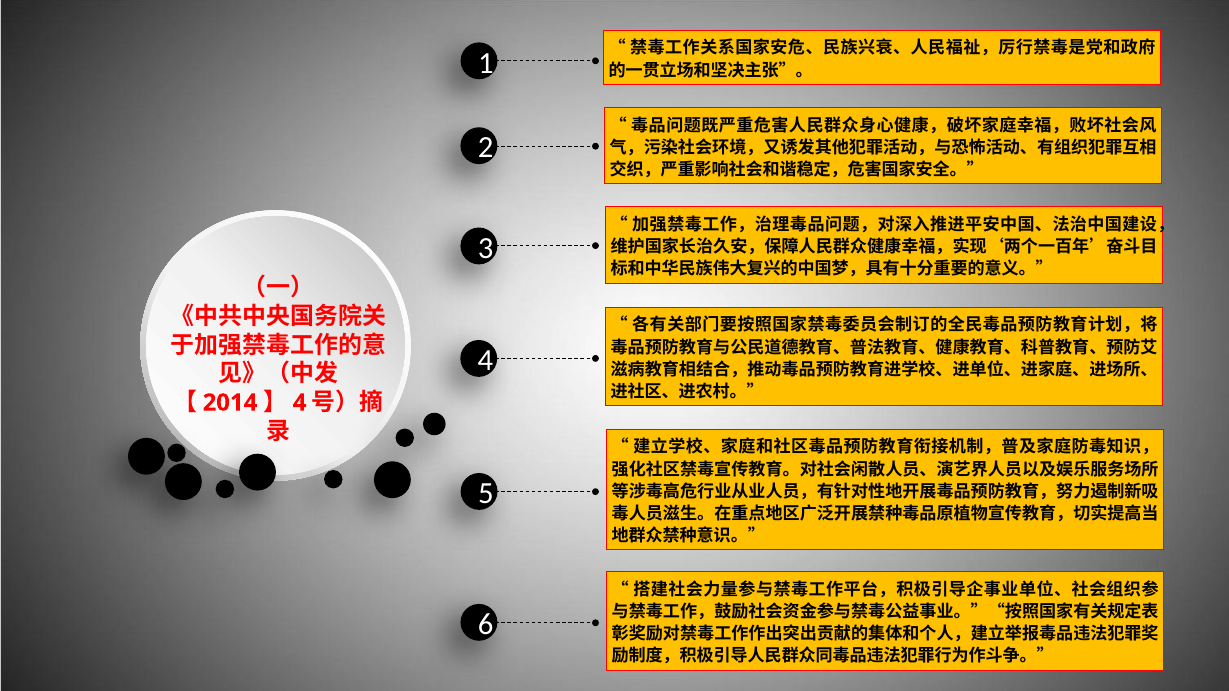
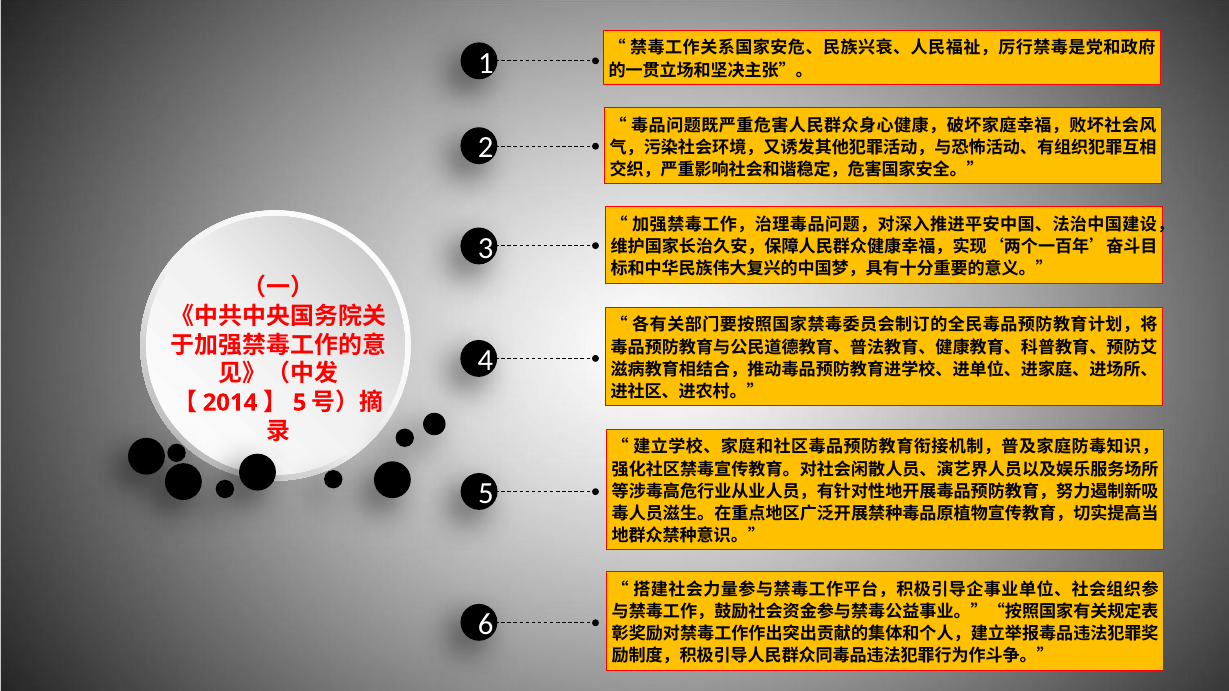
4 at (300, 403): 4 -> 5
